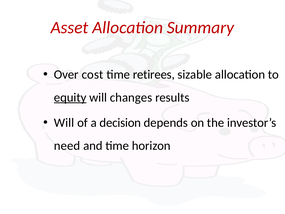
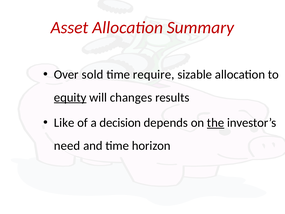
cost: cost -> sold
retirees: retirees -> require
Will at (64, 123): Will -> Like
the underline: none -> present
